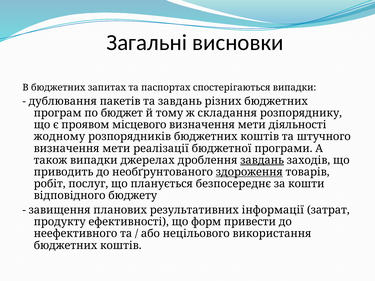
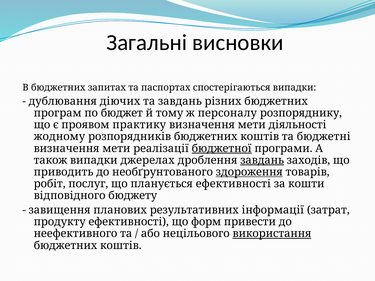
пакетів: пакетів -> діючих
складання: складання -> персоналу
місцевого: місцевого -> практику
штучного: штучного -> бюджетні
бюджетної underline: none -> present
планується безпосереднє: безпосереднє -> ефективності
використання underline: none -> present
